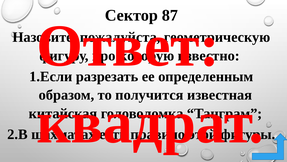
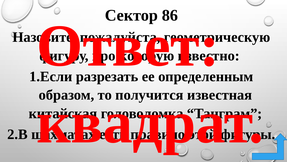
87: 87 -> 86
